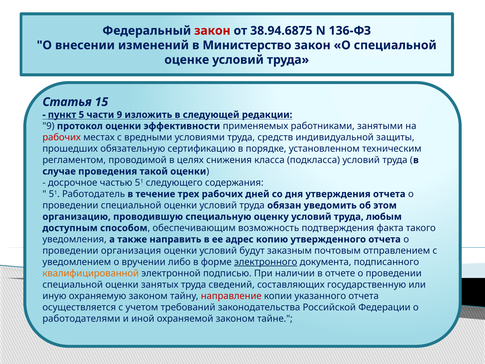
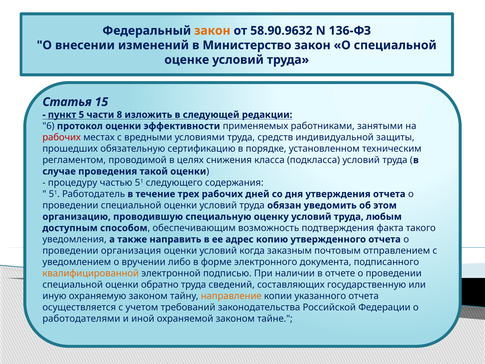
закон at (212, 31) colour: red -> orange
38.94.6875: 38.94.6875 -> 58.90.9632
части 9: 9 -> 8
9 at (48, 126): 9 -> 6
досрочное: досрочное -> процедуру
будут: будут -> когда
электронного underline: present -> none
занятых: занятых -> обратно
направление colour: red -> orange
